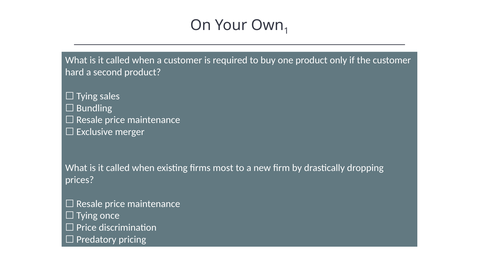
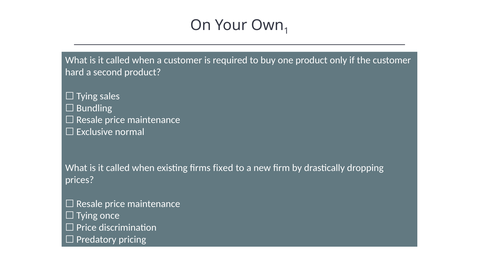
merger: merger -> normal
most: most -> fixed
